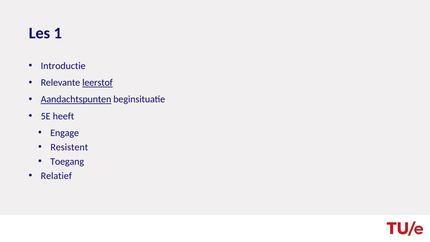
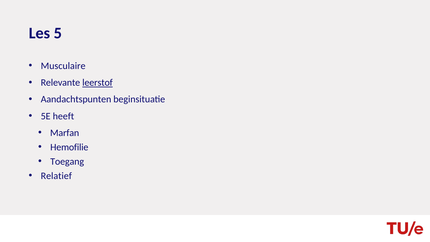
1: 1 -> 5
Introductie: Introductie -> Musculaire
Aandachtspunten underline: present -> none
Engage: Engage -> Marfan
Resistent: Resistent -> Hemofilie
